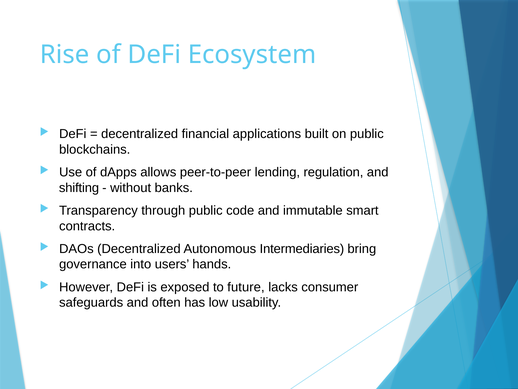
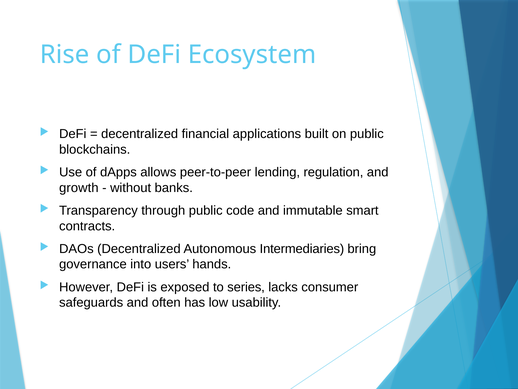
shifting: shifting -> growth
future: future -> series
